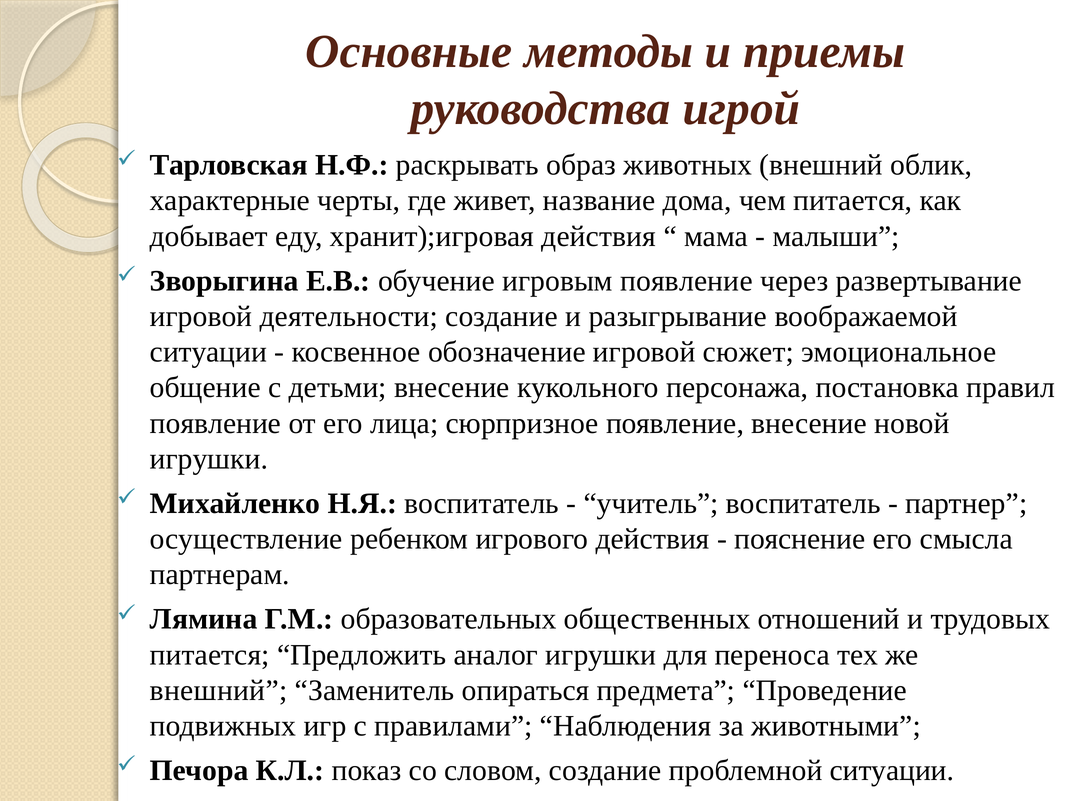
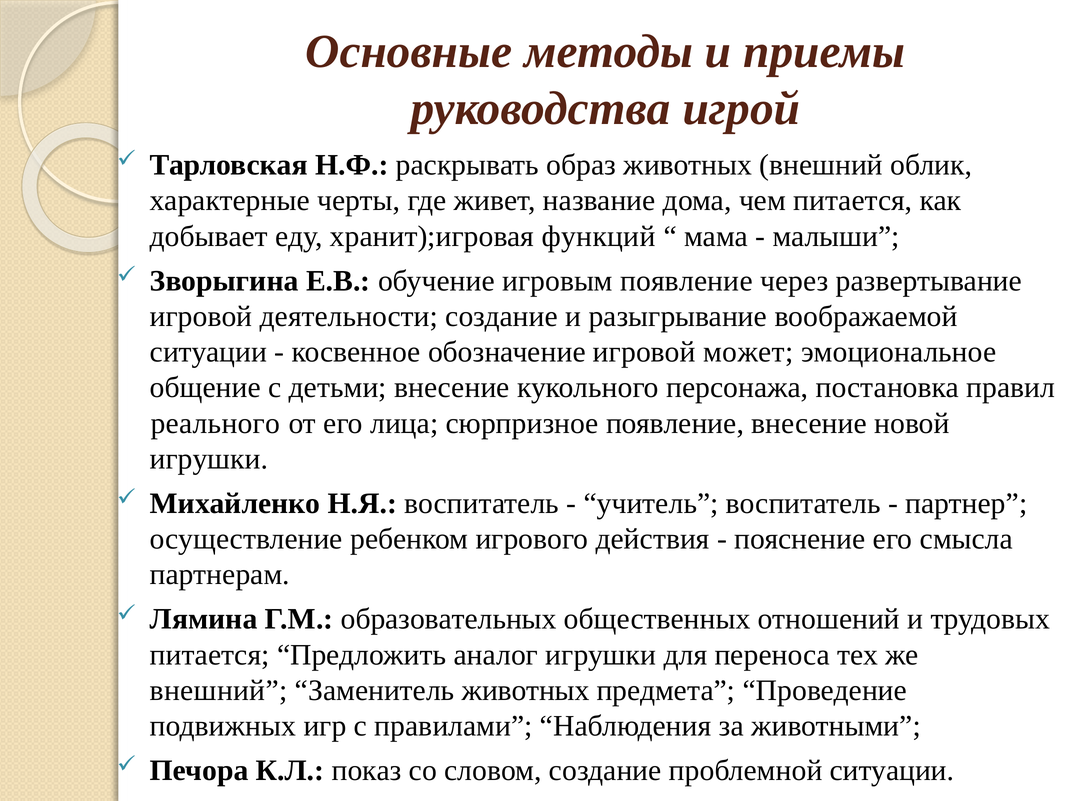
хранит);игровая действия: действия -> функций
сюжет: сюжет -> может
появление at (216, 423): появление -> реального
Заменитель опираться: опираться -> животных
